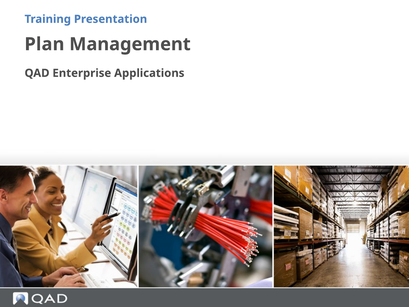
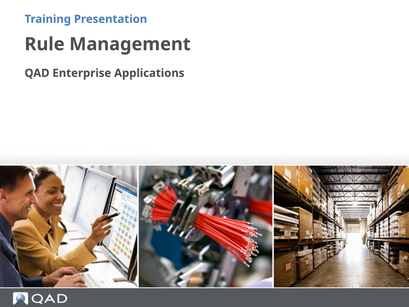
Plan: Plan -> Rule
